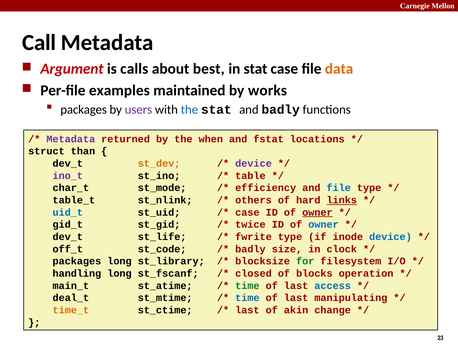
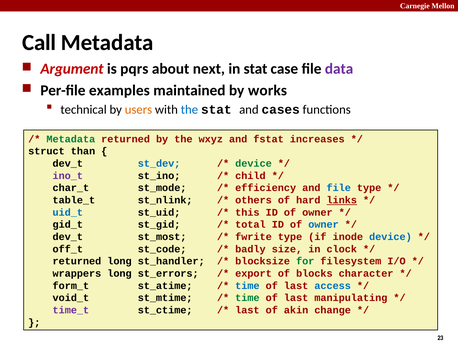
calls: calls -> pqrs
best: best -> next
data colour: orange -> purple
packages at (84, 109): packages -> technical
users colour: purple -> orange
and badly: badly -> cases
Metadata at (71, 139) colour: purple -> green
when: when -> wxyz
locations: locations -> increases
st_dev colour: orange -> blue
device at (254, 163) colour: purple -> green
table: table -> child
case at (247, 212): case -> this
owner at (317, 212) underline: present -> none
twice: twice -> total
st_life: st_life -> st_most
packages at (77, 261): packages -> returned
st_library: st_library -> st_handler
handling: handling -> wrappers
st_fscanf: st_fscanf -> st_errors
closed: closed -> export
operation: operation -> character
main_t: main_t -> form_t
time at (247, 285) colour: green -> blue
deal_t: deal_t -> void_t
time at (247, 298) colour: blue -> green
time_t colour: orange -> purple
